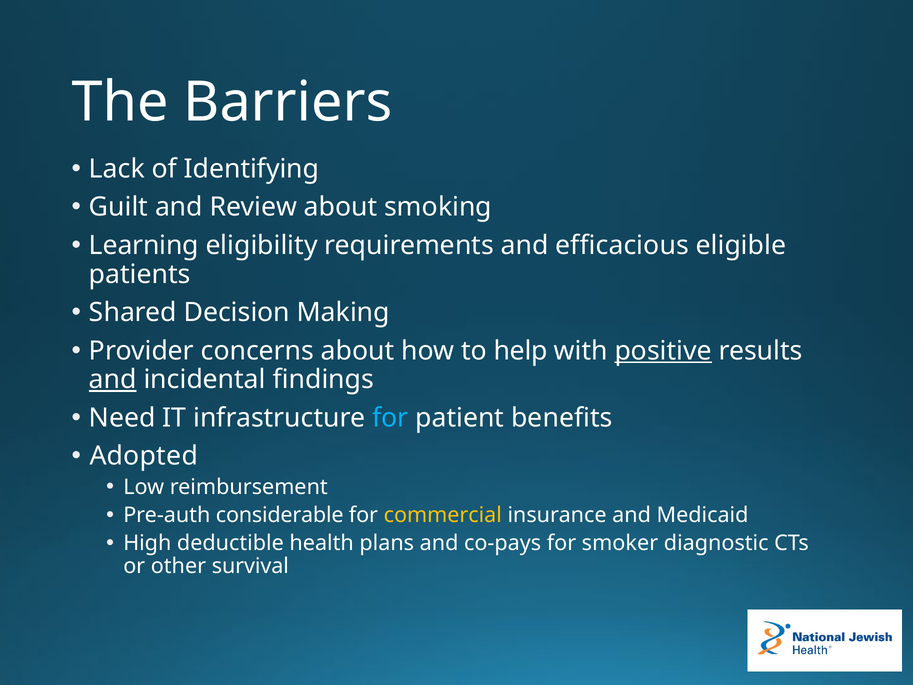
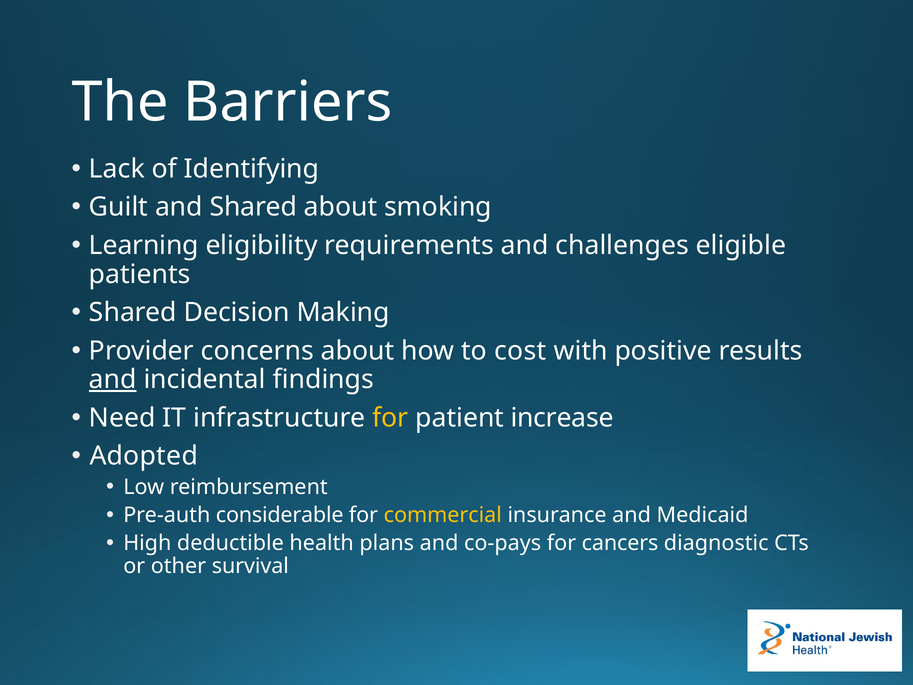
and Review: Review -> Shared
efficacious: efficacious -> challenges
help: help -> cost
positive underline: present -> none
for at (390, 418) colour: light blue -> yellow
benefits: benefits -> increase
smoker: smoker -> cancers
